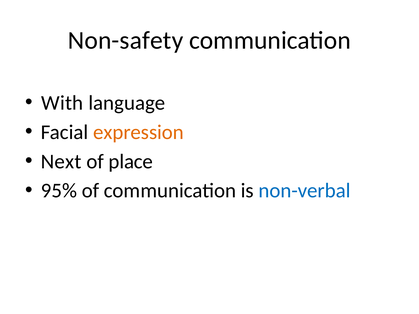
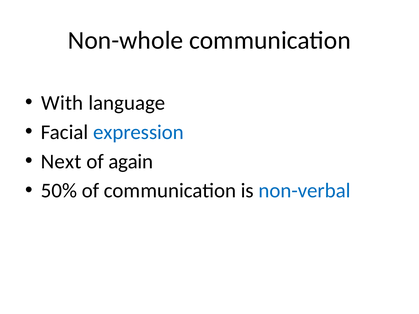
Non-safety: Non-safety -> Non-whole
expression colour: orange -> blue
place: place -> again
95%: 95% -> 50%
